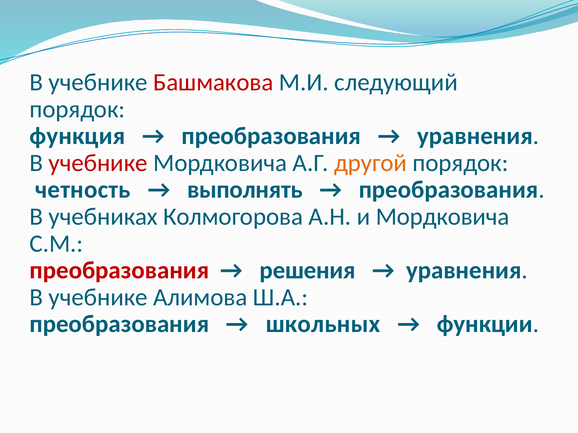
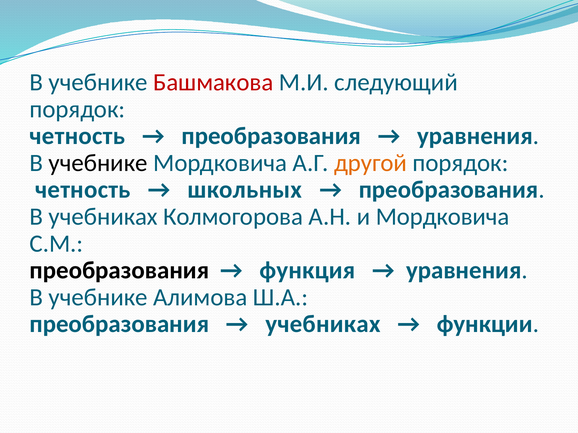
функция at (77, 136): функция -> четность
учебнике at (98, 163) colour: red -> black
выполнять: выполнять -> школьных
преобразования at (119, 271) colour: red -> black
решения: решения -> функция
школьных at (323, 324): школьных -> учебниках
